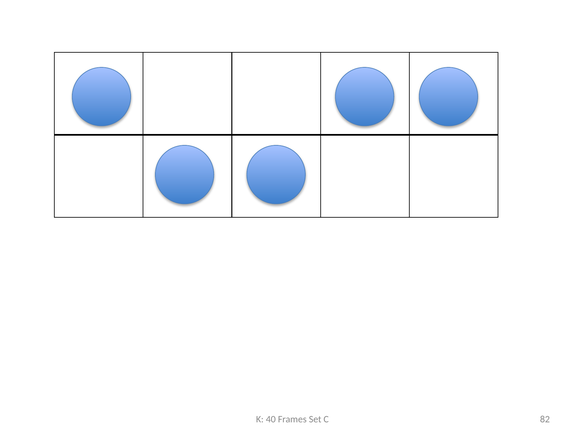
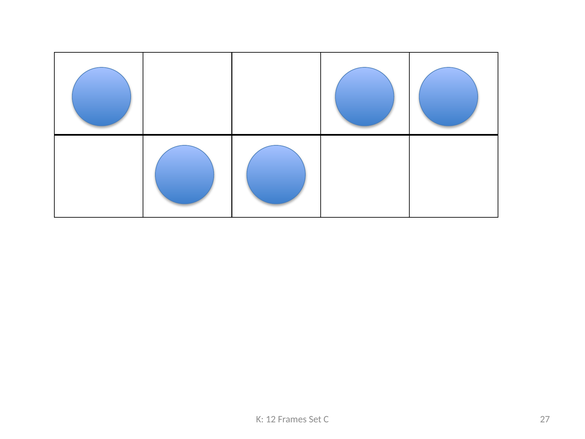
40: 40 -> 12
82: 82 -> 27
